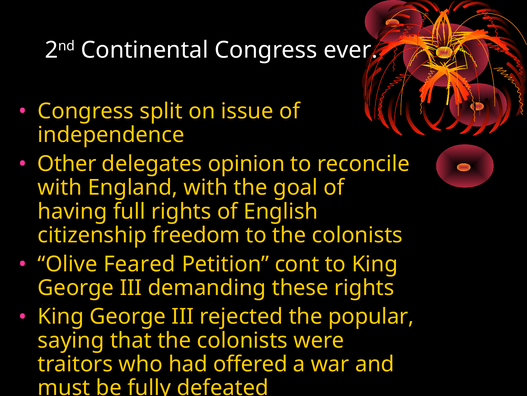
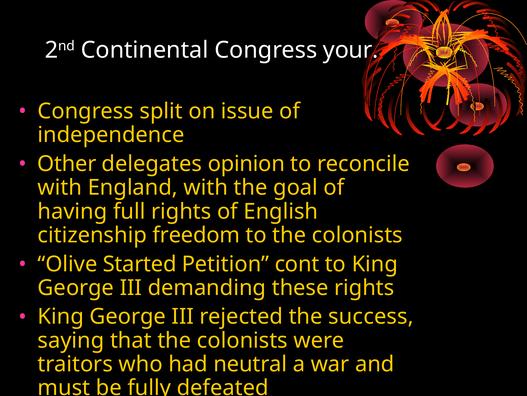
ever: ever -> your
Feared: Feared -> Started
popular: popular -> success
offered: offered -> neutral
